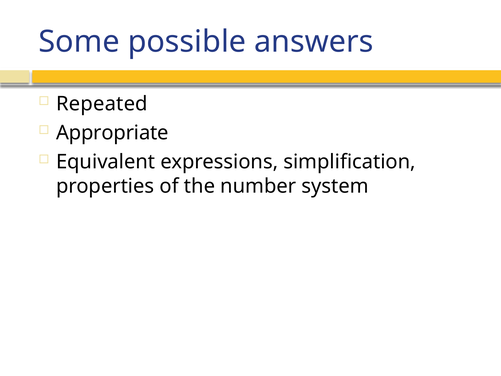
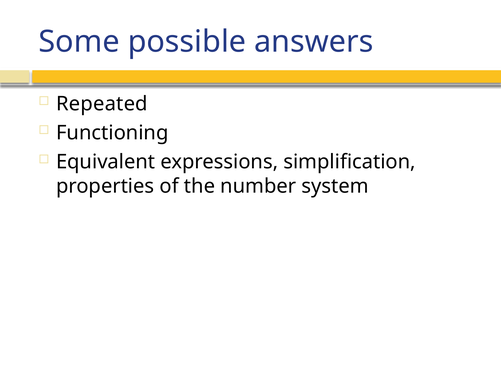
Appropriate: Appropriate -> Functioning
